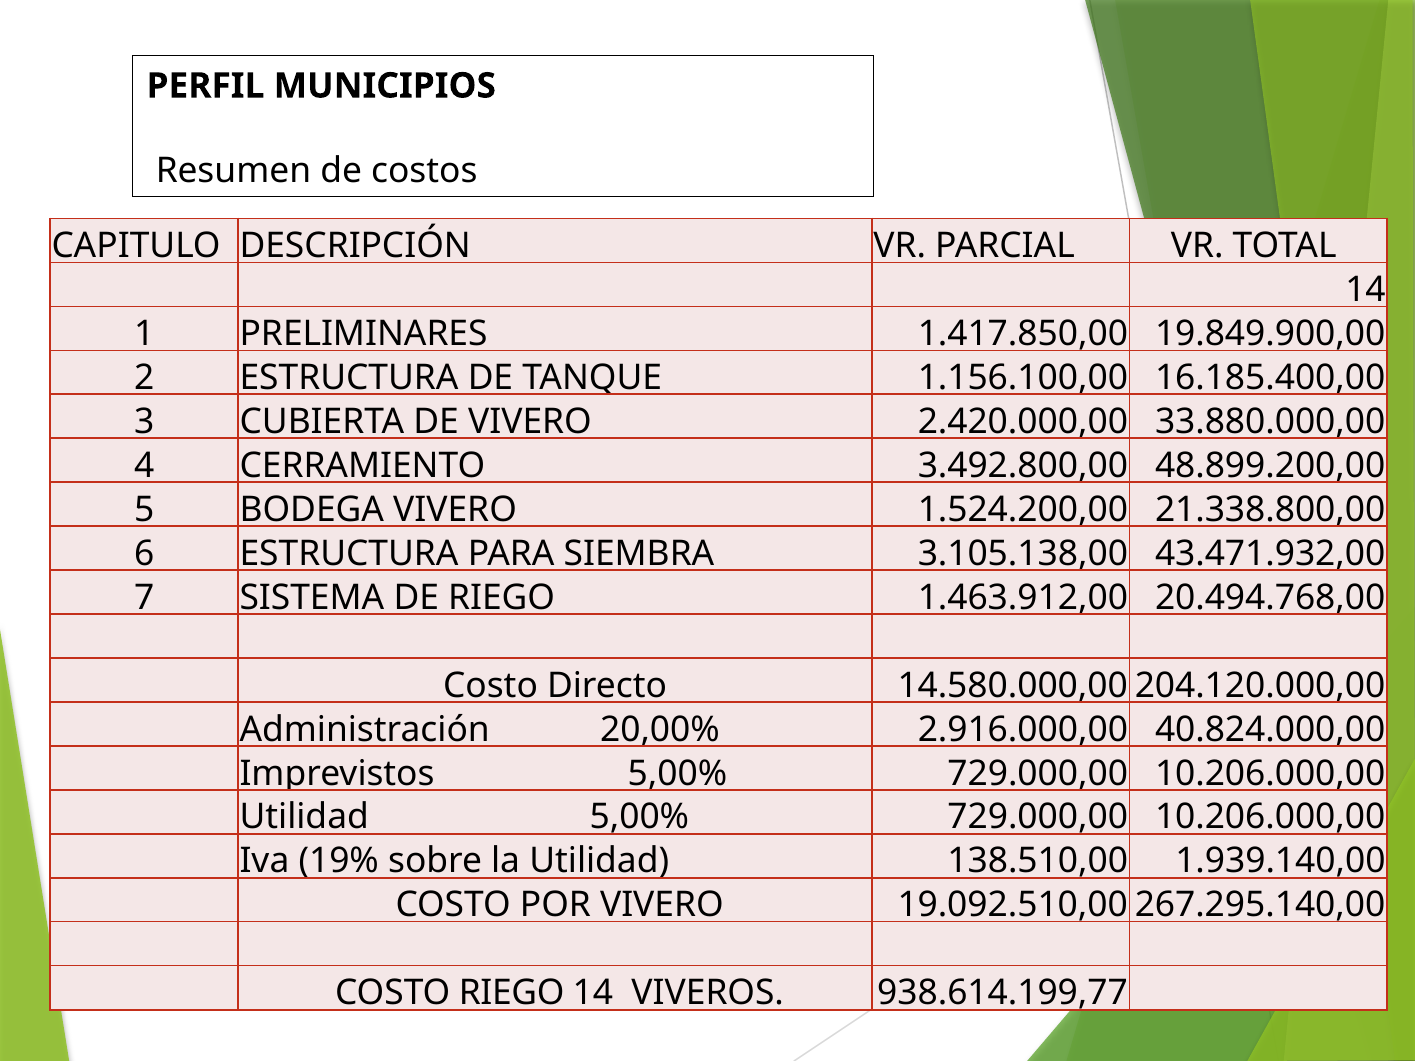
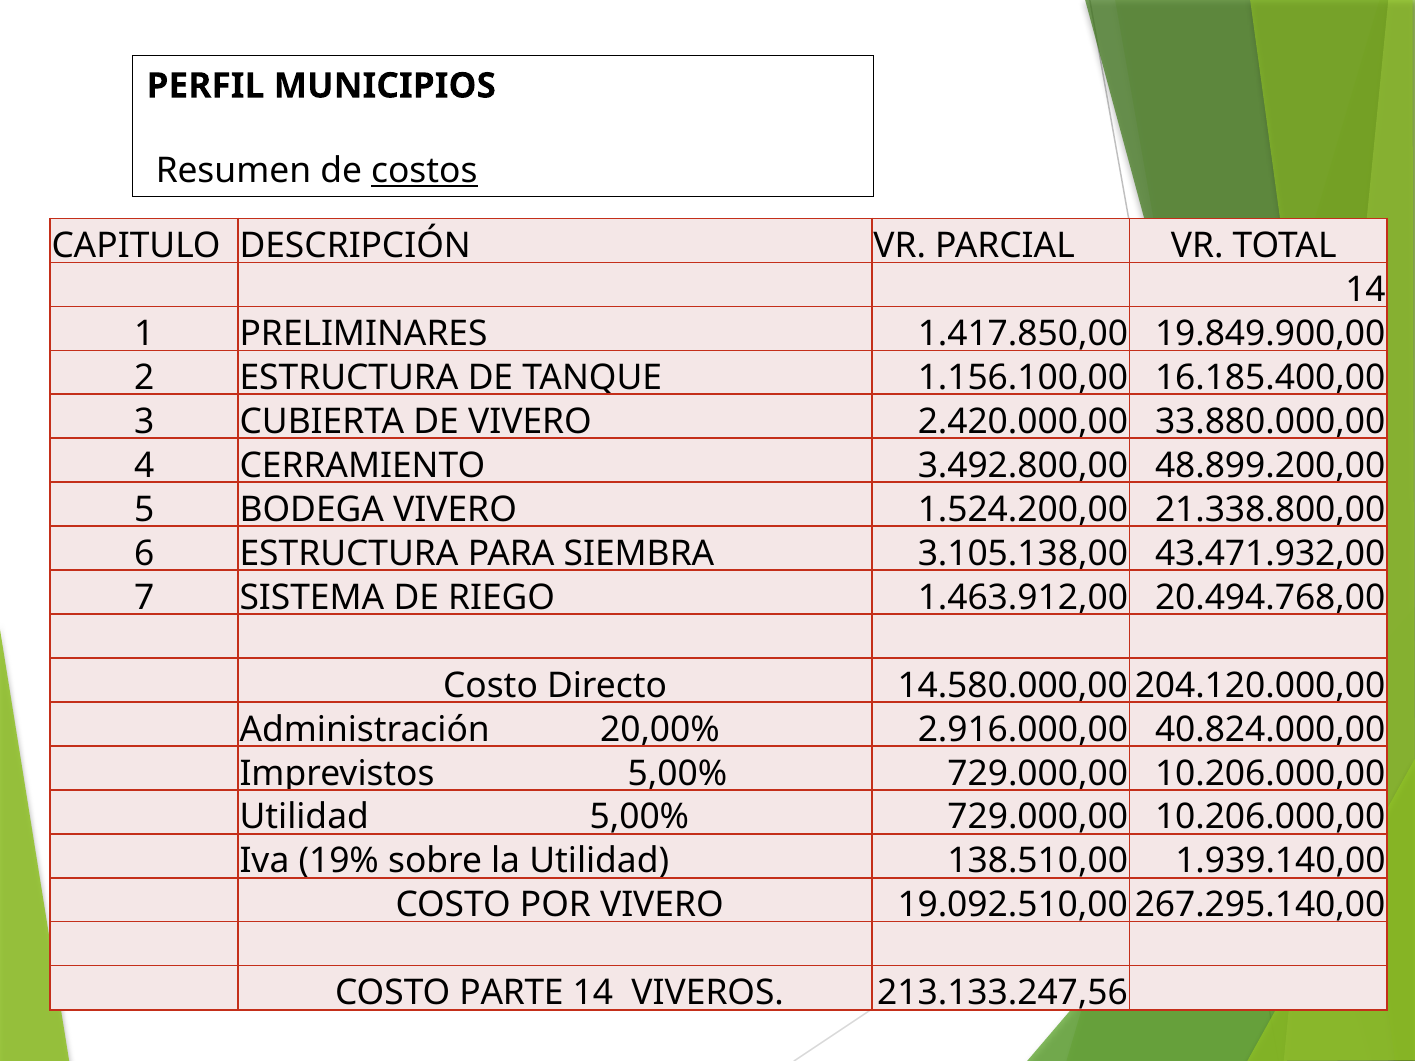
costos underline: none -> present
COSTO RIEGO: RIEGO -> PARTE
938.614.199,77: 938.614.199,77 -> 213.133.247,56
